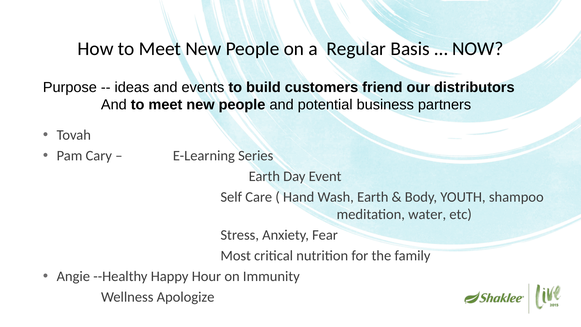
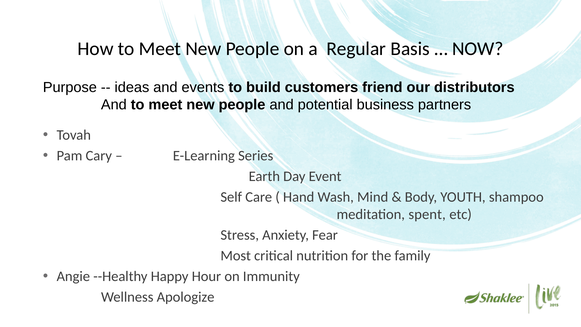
Wash Earth: Earth -> Mind
water: water -> spent
